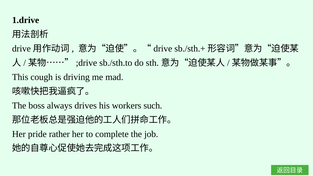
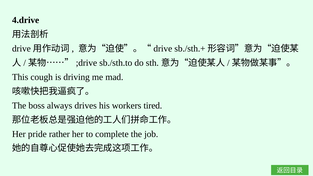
1.drive: 1.drive -> 4.drive
such: such -> tired
